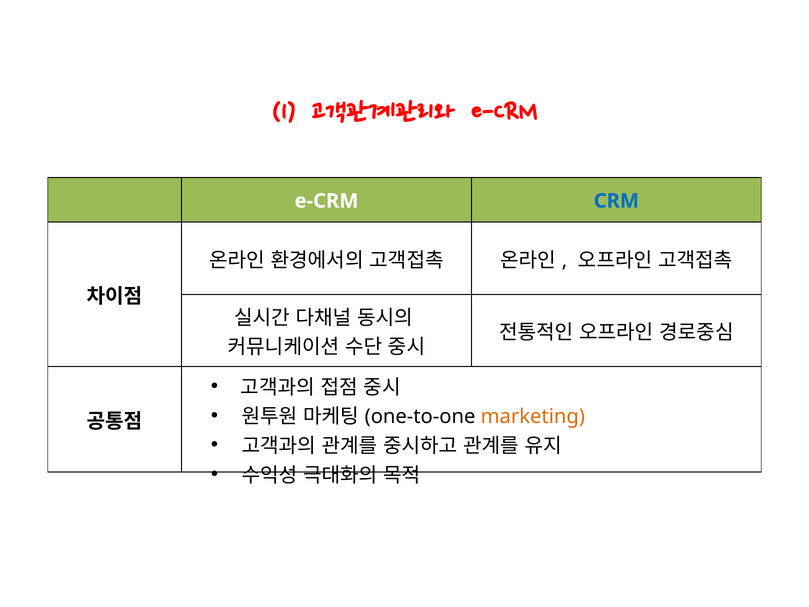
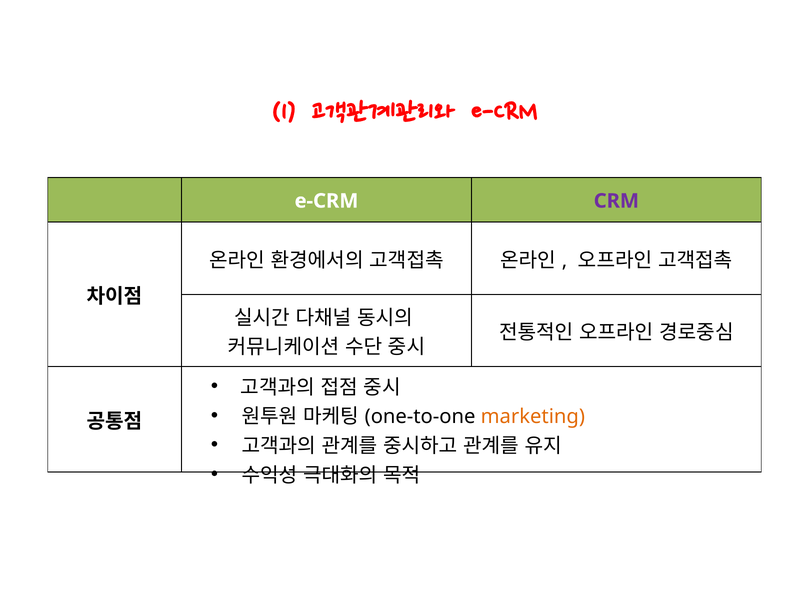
CRM colour: blue -> purple
